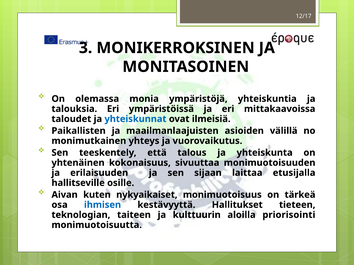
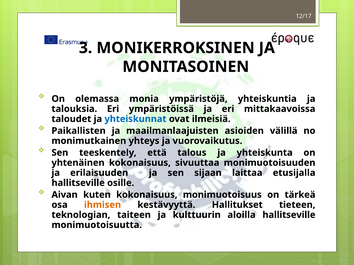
kuten nykyaikaiset: nykyaikaiset -> kokonaisuus
ihmisen colour: blue -> orange
aloilla priorisointi: priorisointi -> hallitseville
